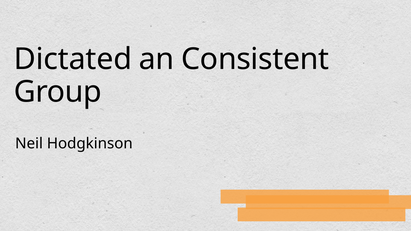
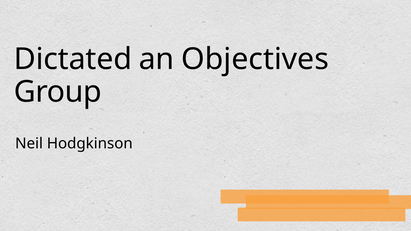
Consistent: Consistent -> Objectives
